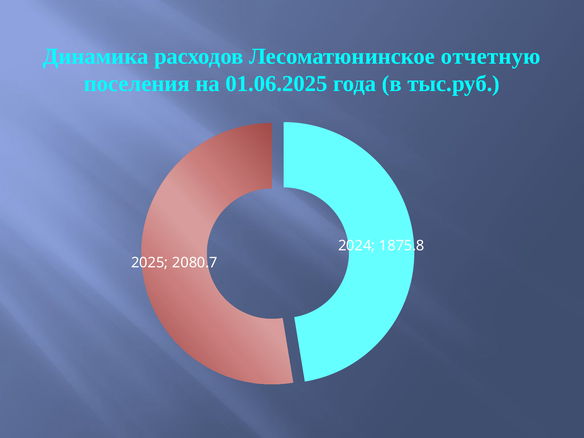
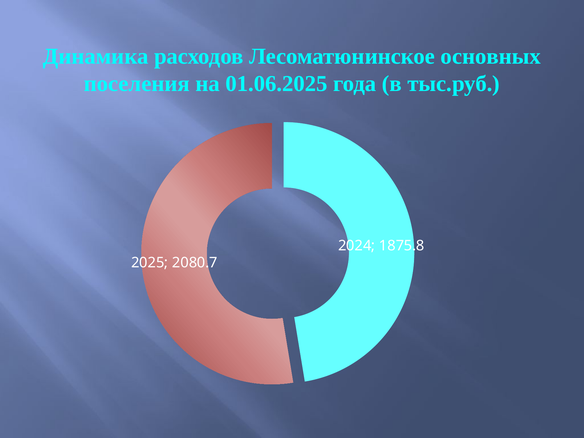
отчетную: отчетную -> основных
